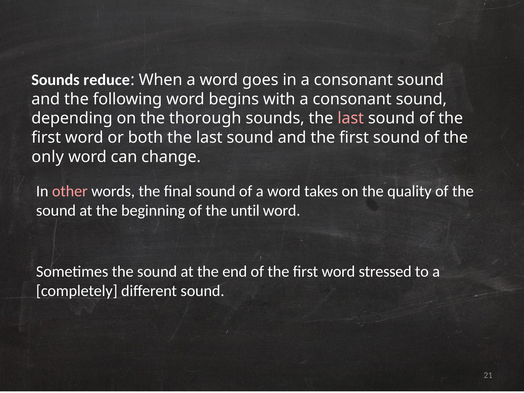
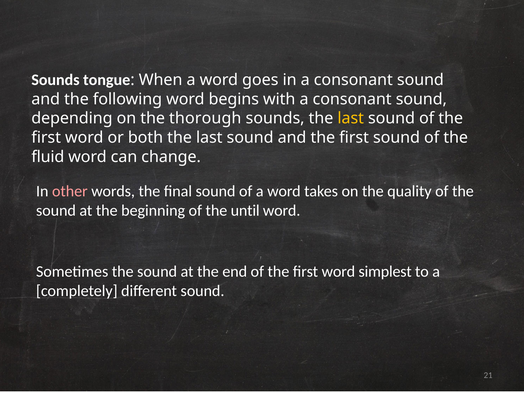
reduce: reduce -> tongue
last at (351, 118) colour: pink -> yellow
only: only -> fluid
stressed: stressed -> simplest
